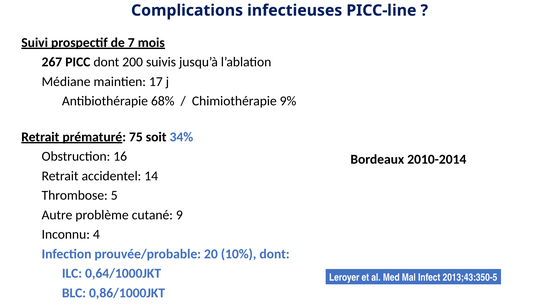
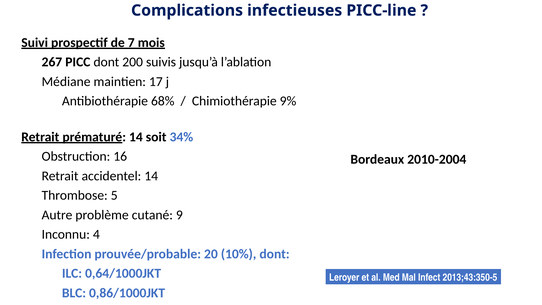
prématuré 75: 75 -> 14
2010-2014: 2010-2014 -> 2010-2004
